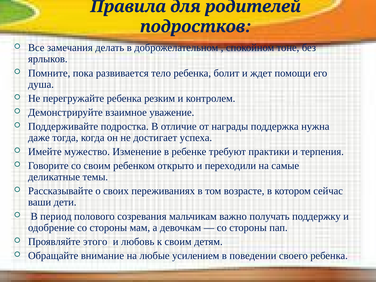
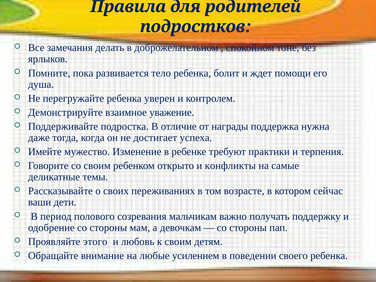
резким: резким -> уверен
переходили: переходили -> конфликты
